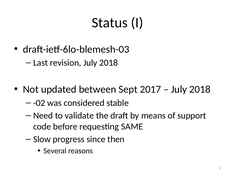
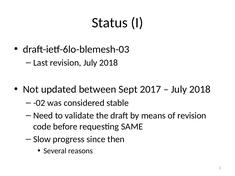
of support: support -> revision
